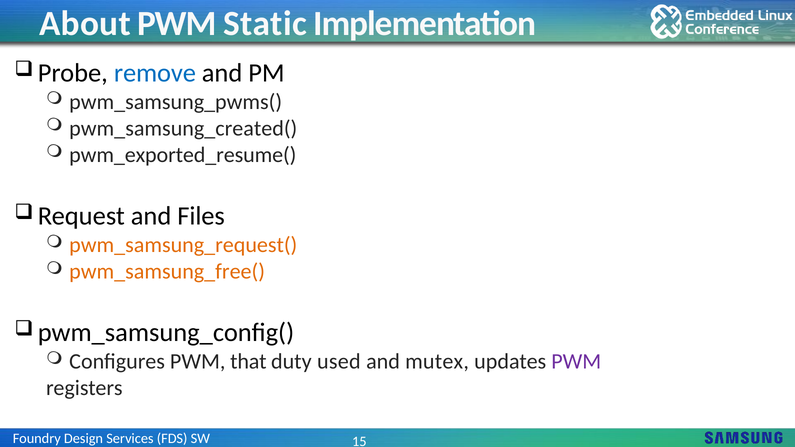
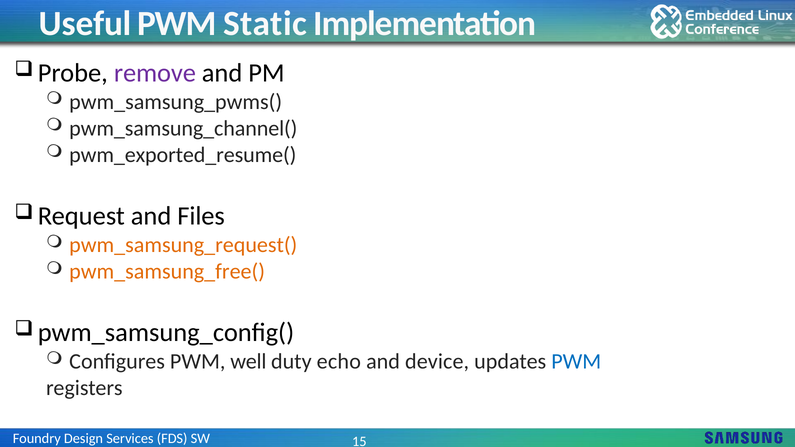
About: About -> Useful
remove colour: blue -> purple
pwm_samsung_created(: pwm_samsung_created( -> pwm_samsung_channel(
that: that -> well
used: used -> echo
mutex: mutex -> device
PWM at (576, 362) colour: purple -> blue
